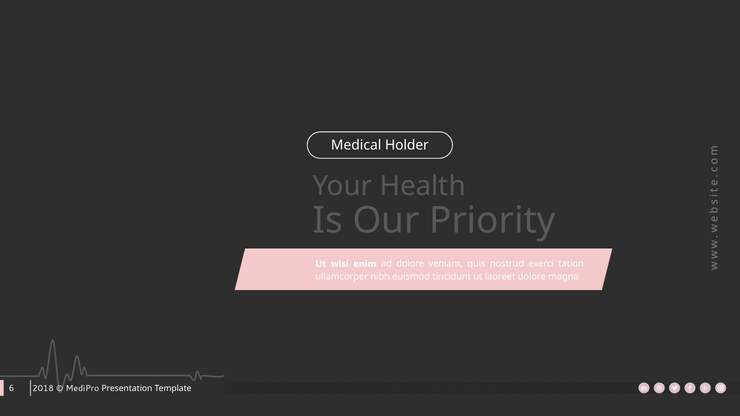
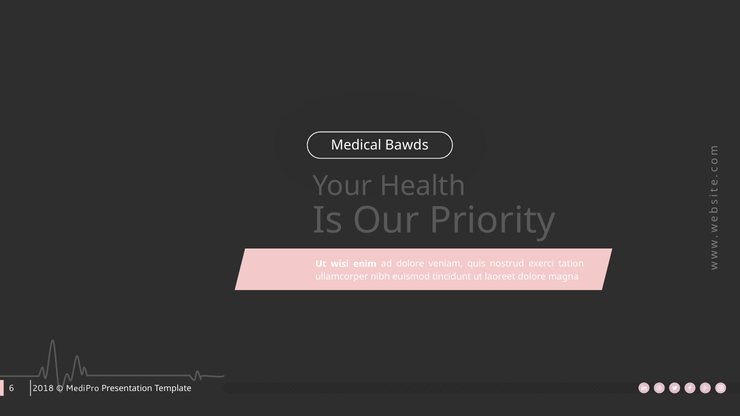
Holder: Holder -> Bawds
